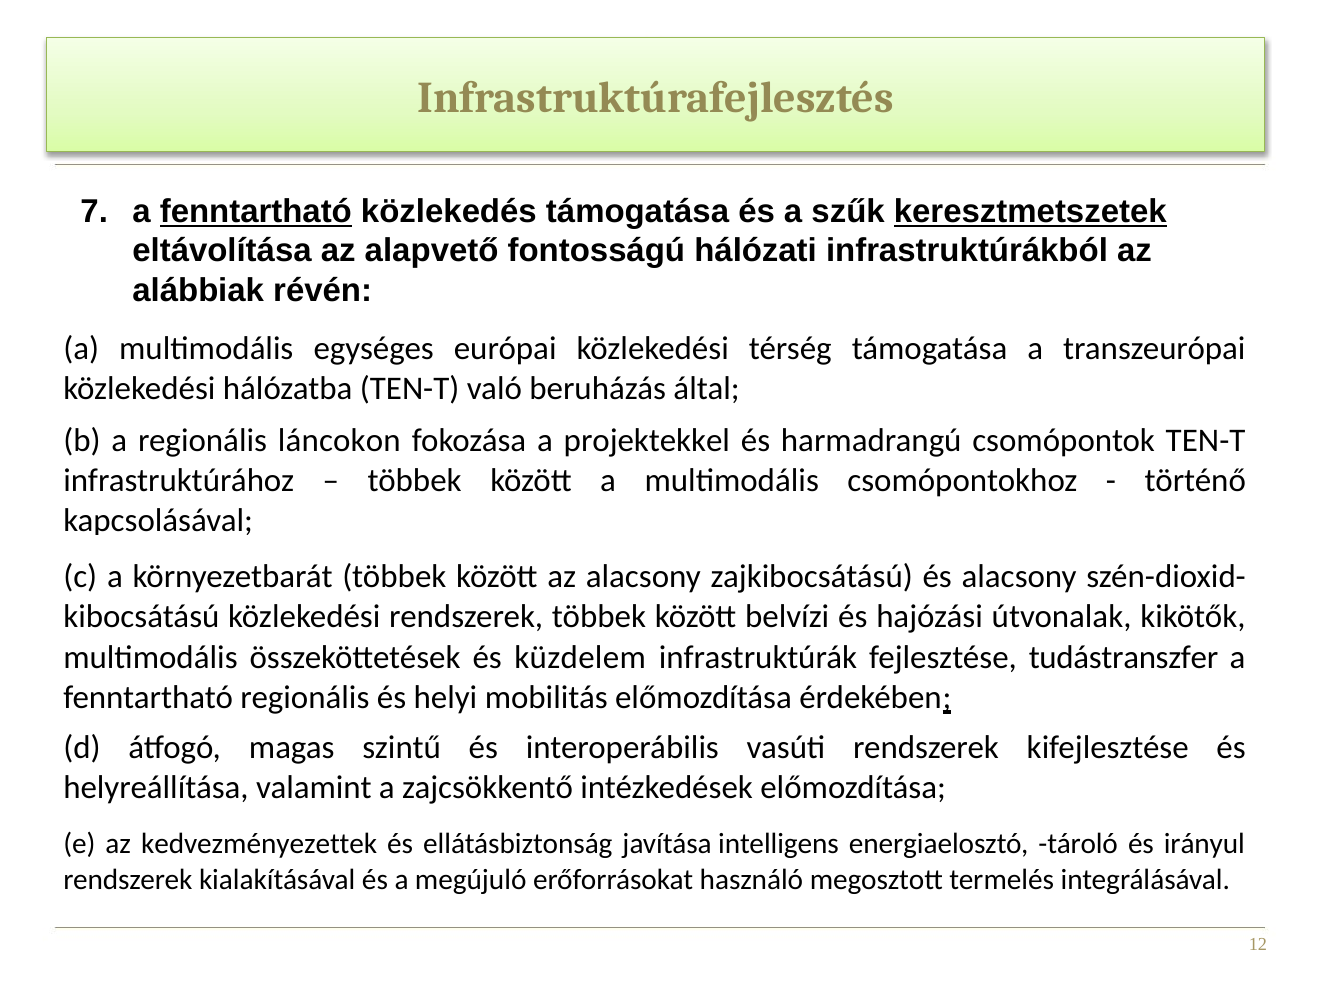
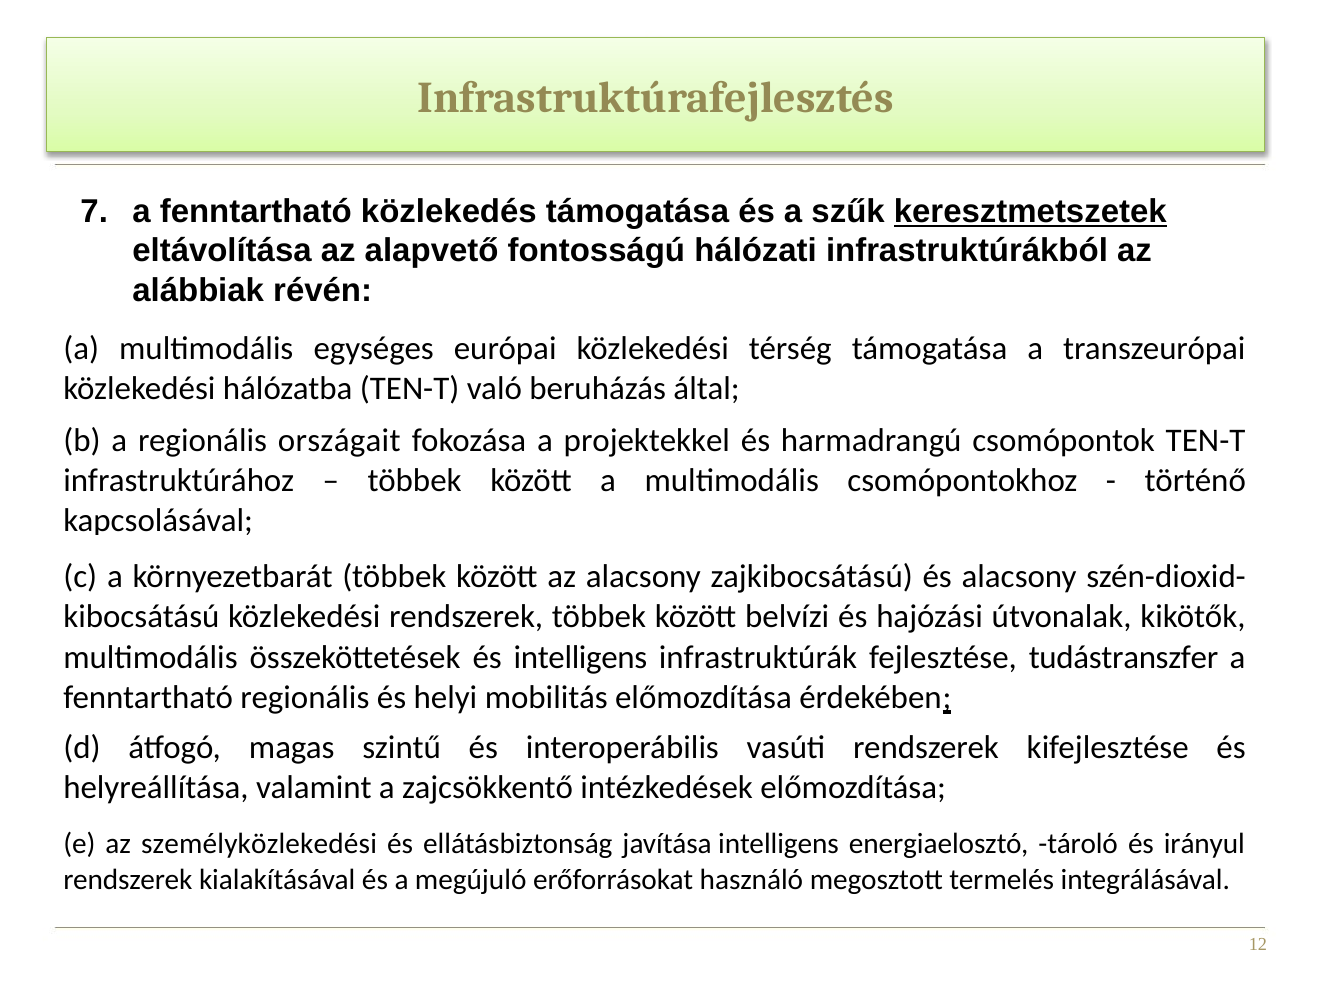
fenntartható at (256, 212) underline: present -> none
láncokon: láncokon -> országait
és küzdelem: küzdelem -> intelligens
kedvezményezettek: kedvezményezettek -> személyközlekedési
